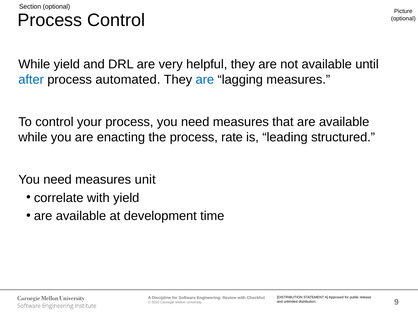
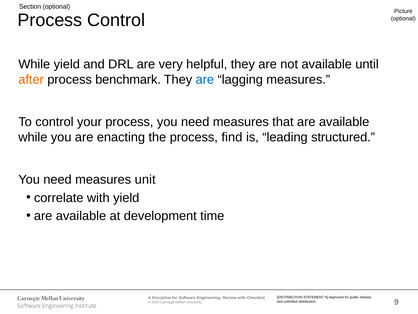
after colour: blue -> orange
automated: automated -> benchmark
rate: rate -> find
